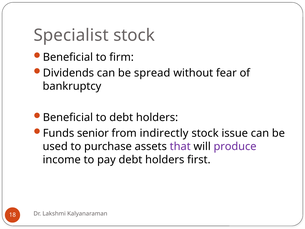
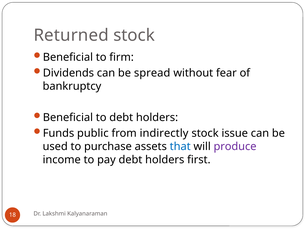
Specialist: Specialist -> Returned
senior: senior -> public
that colour: purple -> blue
